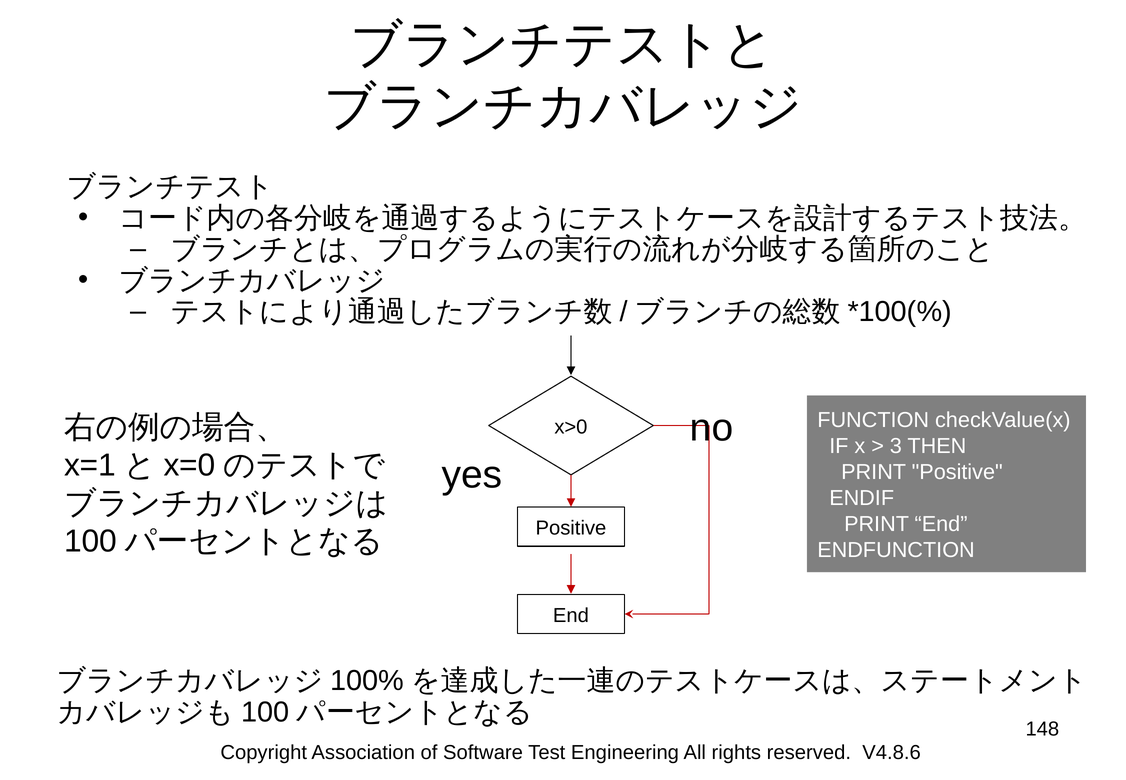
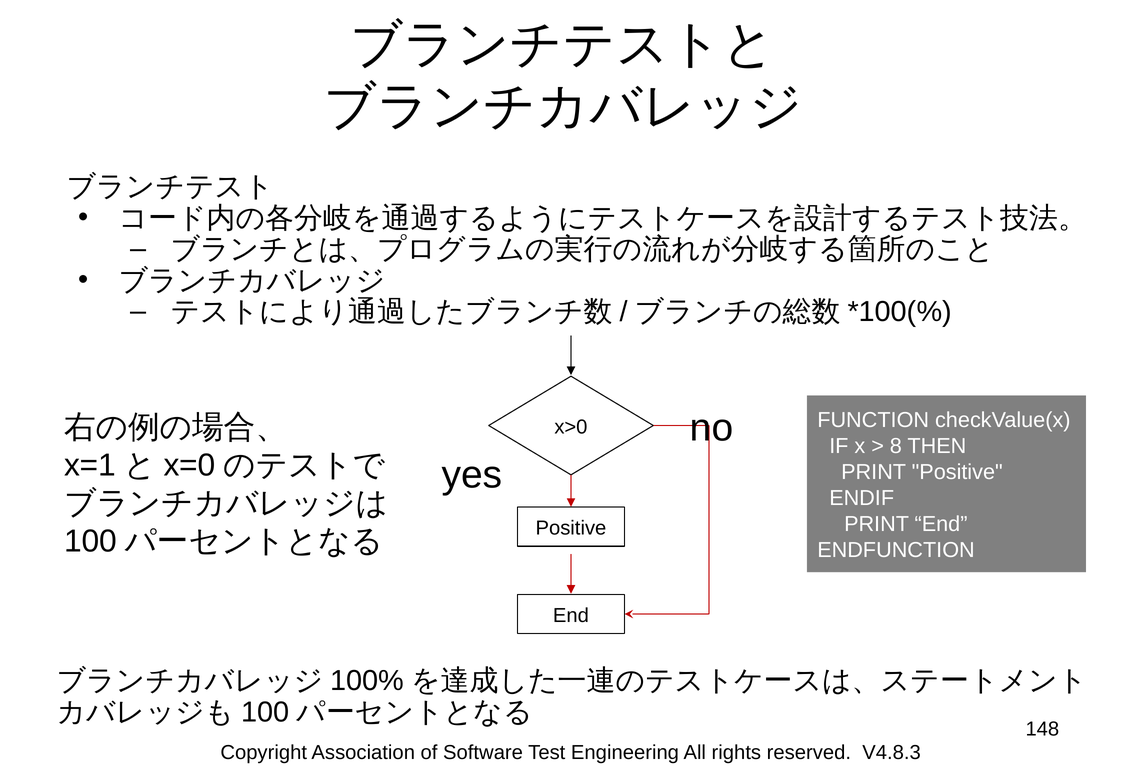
3: 3 -> 8
V4.8.6: V4.8.6 -> V4.8.3
